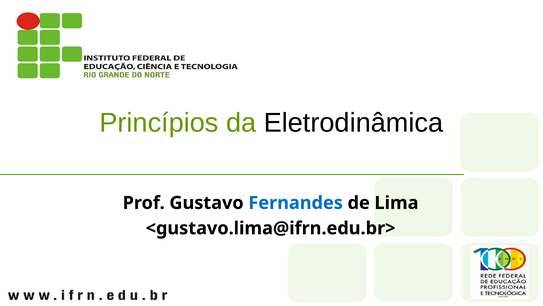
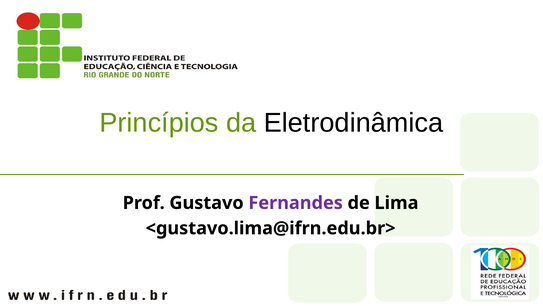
Fernandes colour: blue -> purple
